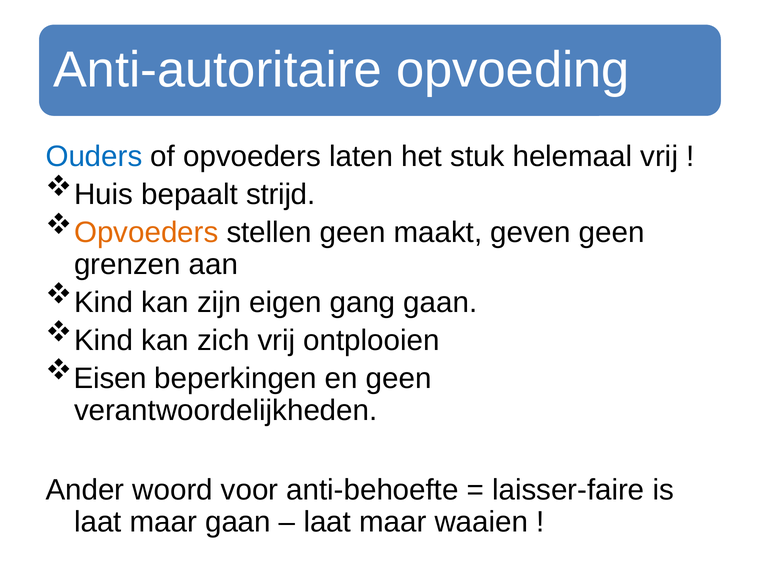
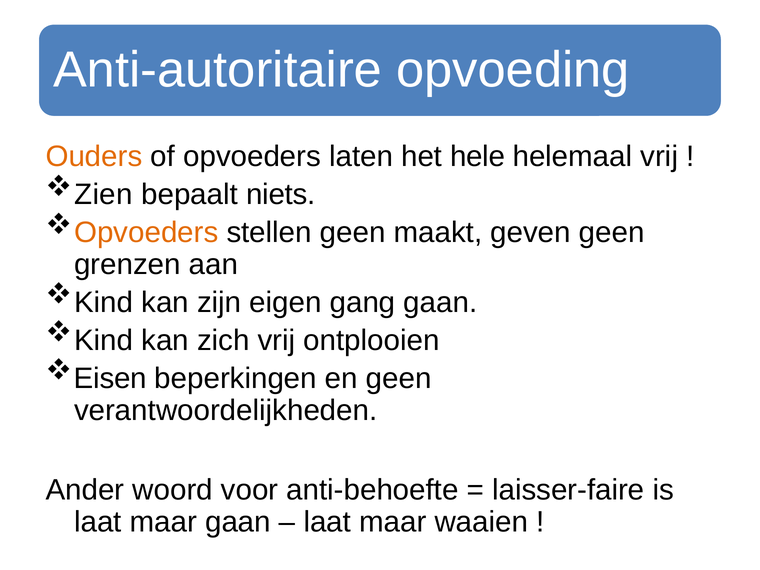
Ouders colour: blue -> orange
stuk: stuk -> hele
Huis: Huis -> Zien
strijd: strijd -> niets
